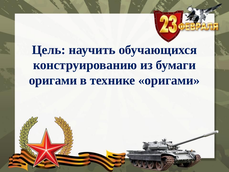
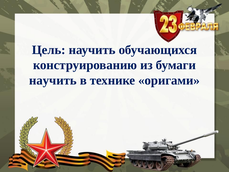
оригами at (53, 80): оригами -> научить
